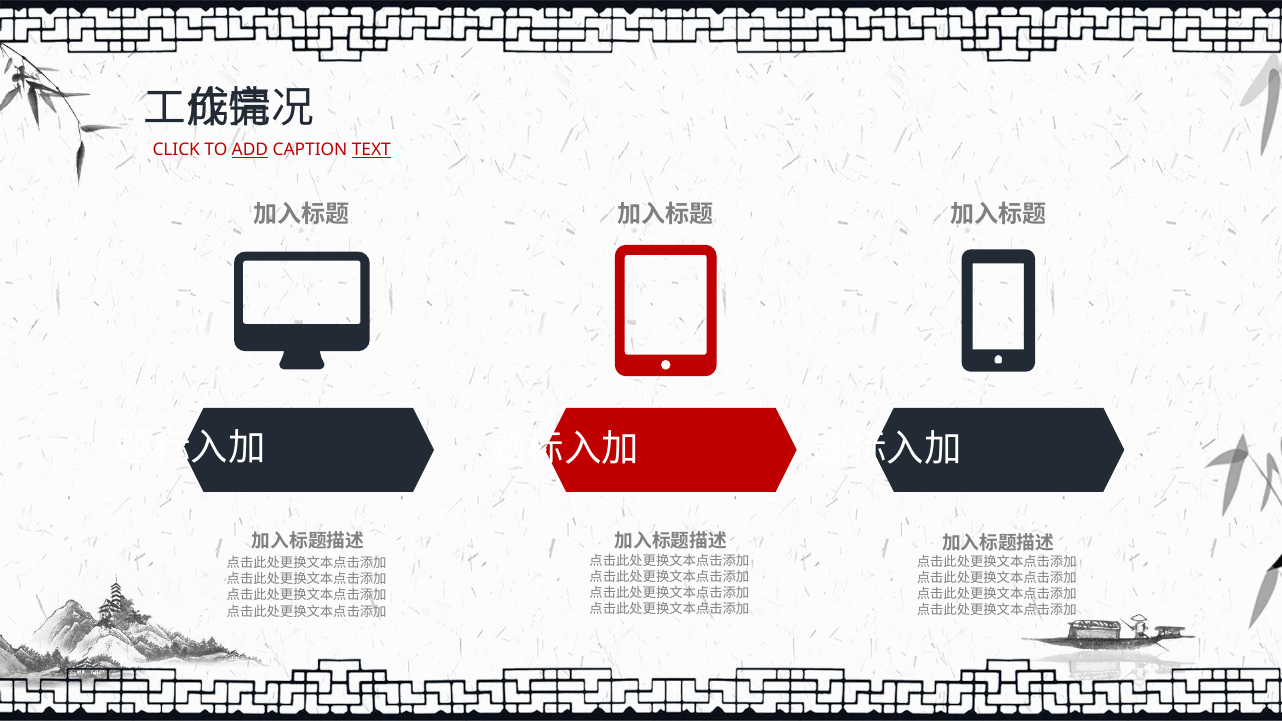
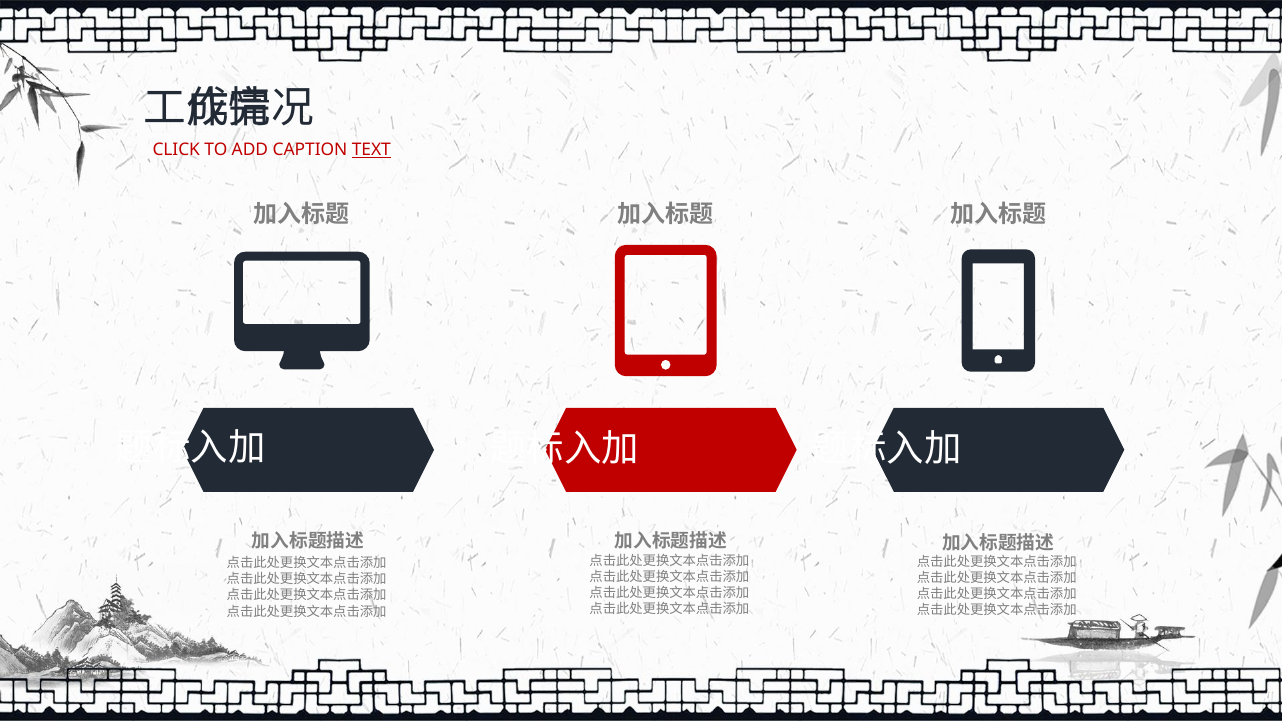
ADD underline: present -> none
